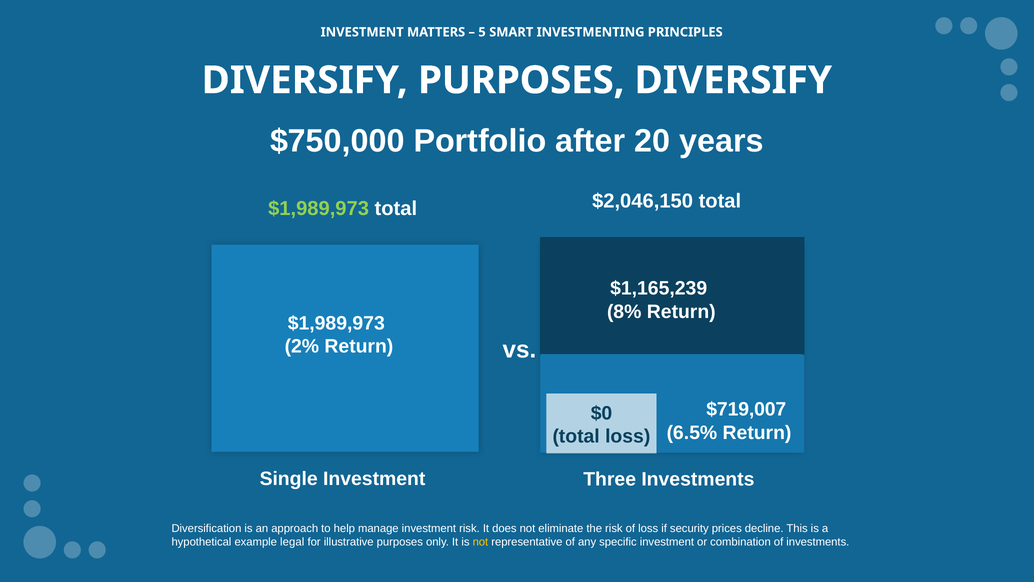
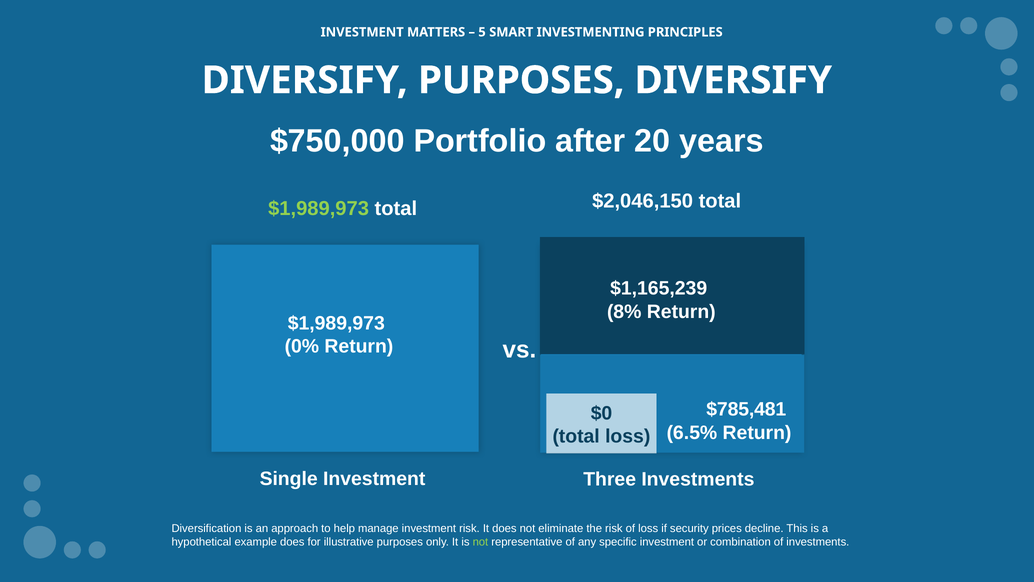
2%: 2% -> 0%
$719,007: $719,007 -> $785,481
example legal: legal -> does
not at (480, 542) colour: yellow -> light green
